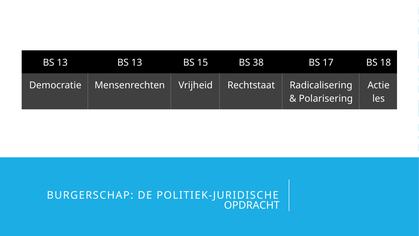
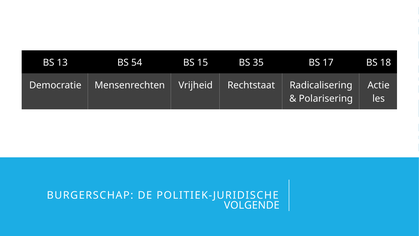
13 BS 13: 13 -> 54
38: 38 -> 35
OPDRACHT: OPDRACHT -> VOLGENDE
